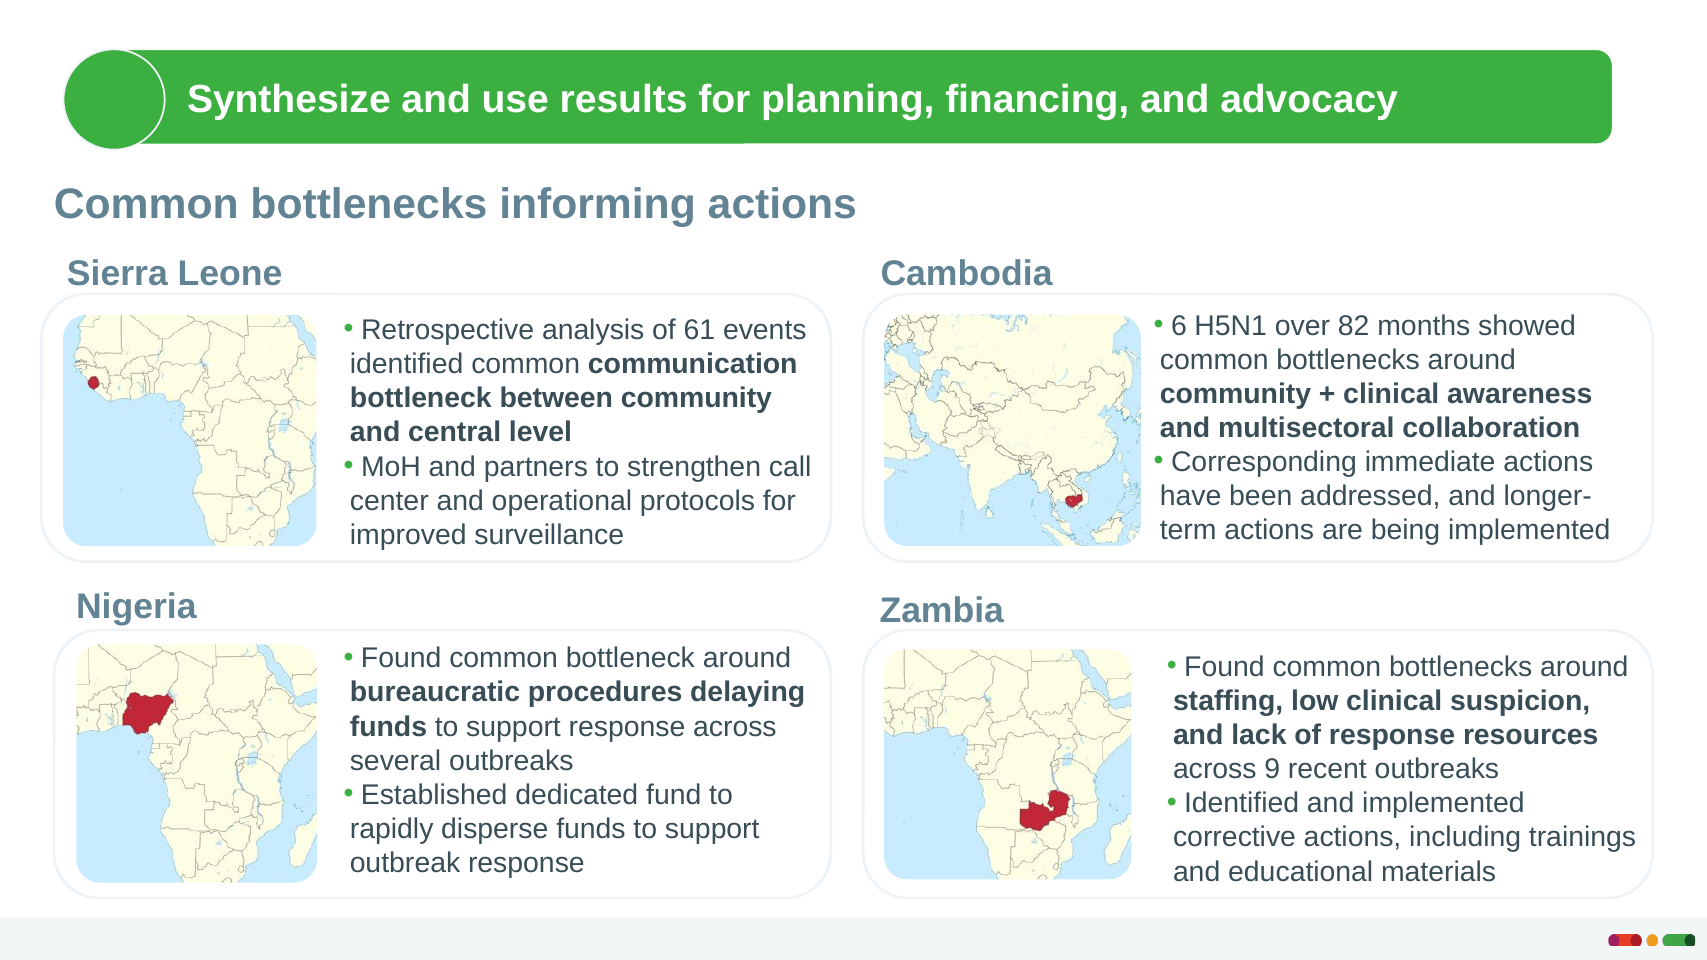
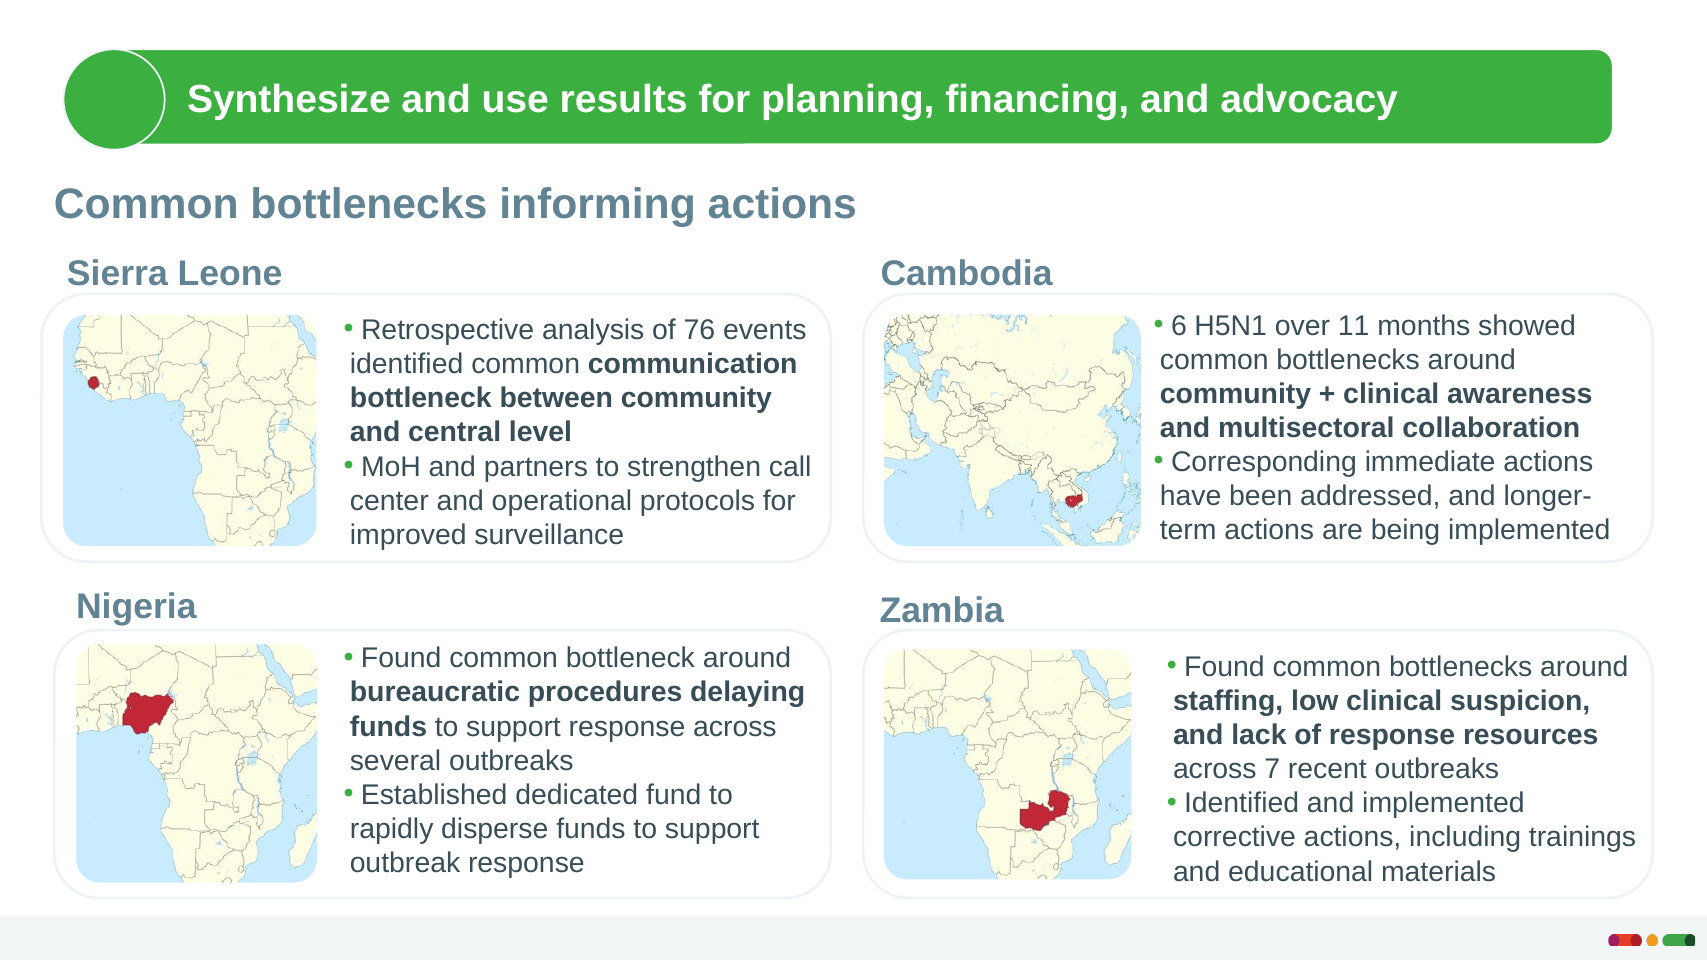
82: 82 -> 11
61: 61 -> 76
9: 9 -> 7
